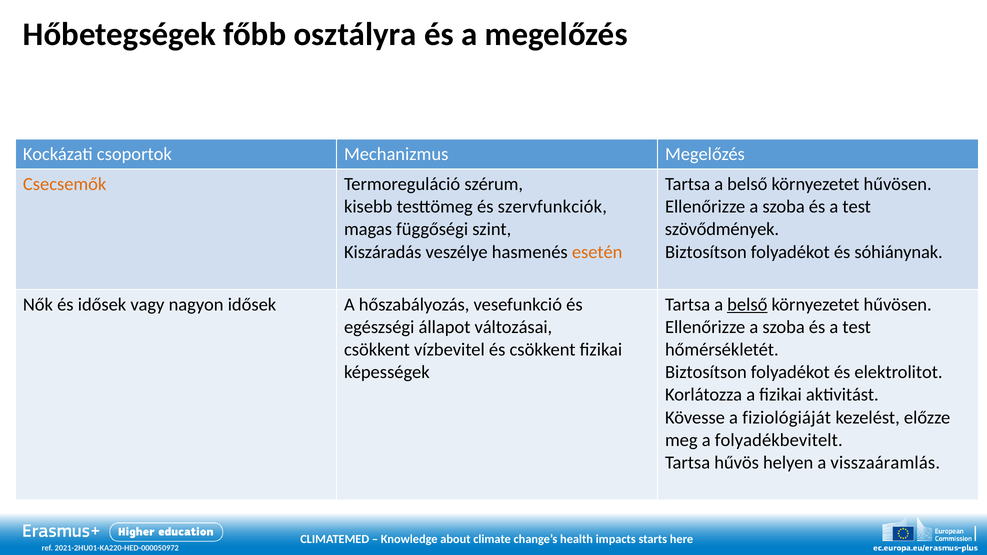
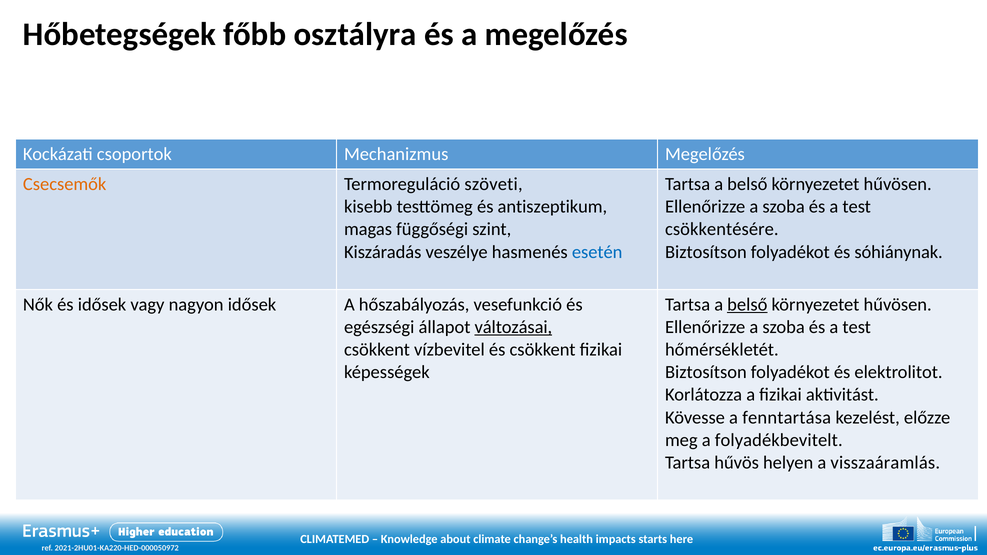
szérum: szérum -> szöveti
szervfunkciók: szervfunkciók -> antiszeptikum
szövődmények: szövődmények -> csökkentésére
esetén colour: orange -> blue
változásai underline: none -> present
fiziológiáját: fiziológiáját -> fenntartása
